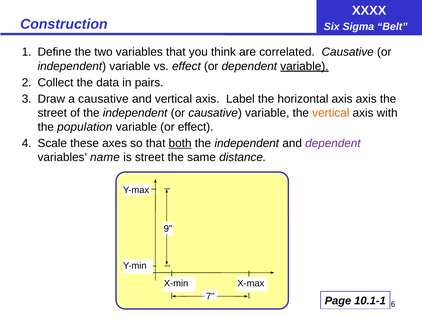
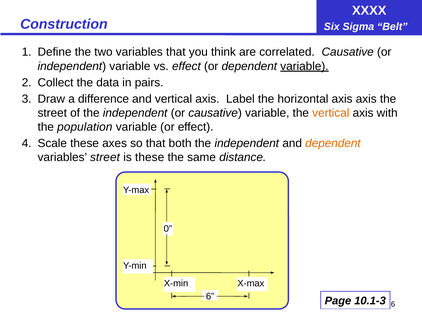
a causative: causative -> difference
both underline: present -> none
dependent at (333, 144) colour: purple -> orange
variables name: name -> street
is street: street -> these
9: 9 -> 0
7 at (210, 297): 7 -> 6
10.1-1: 10.1-1 -> 10.1-3
